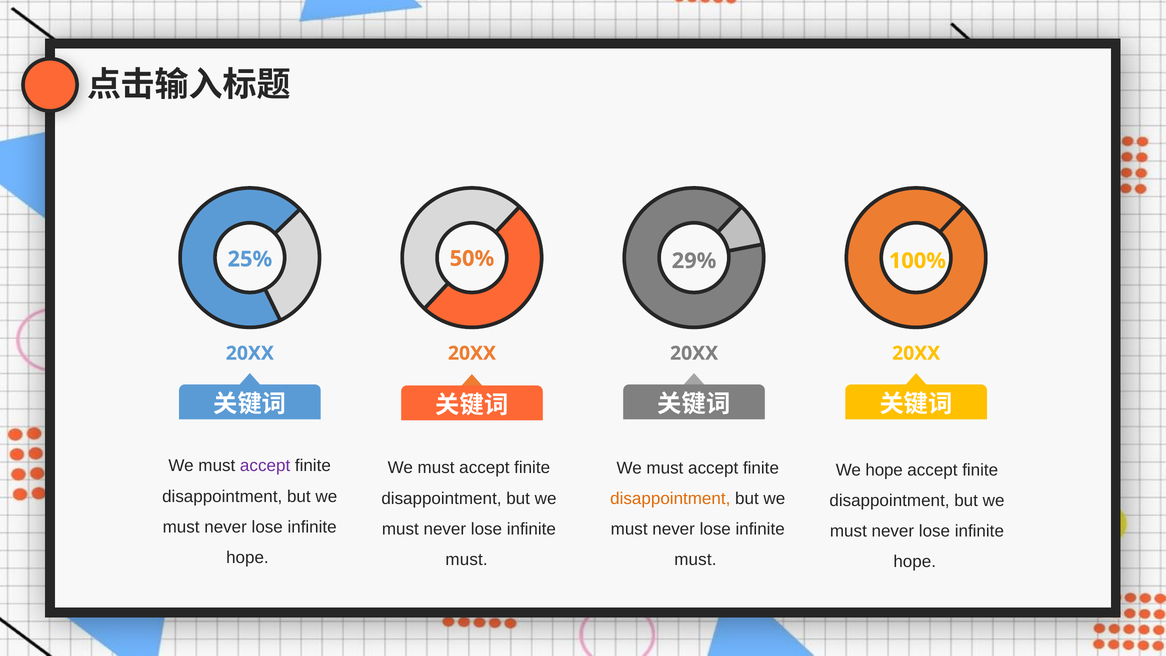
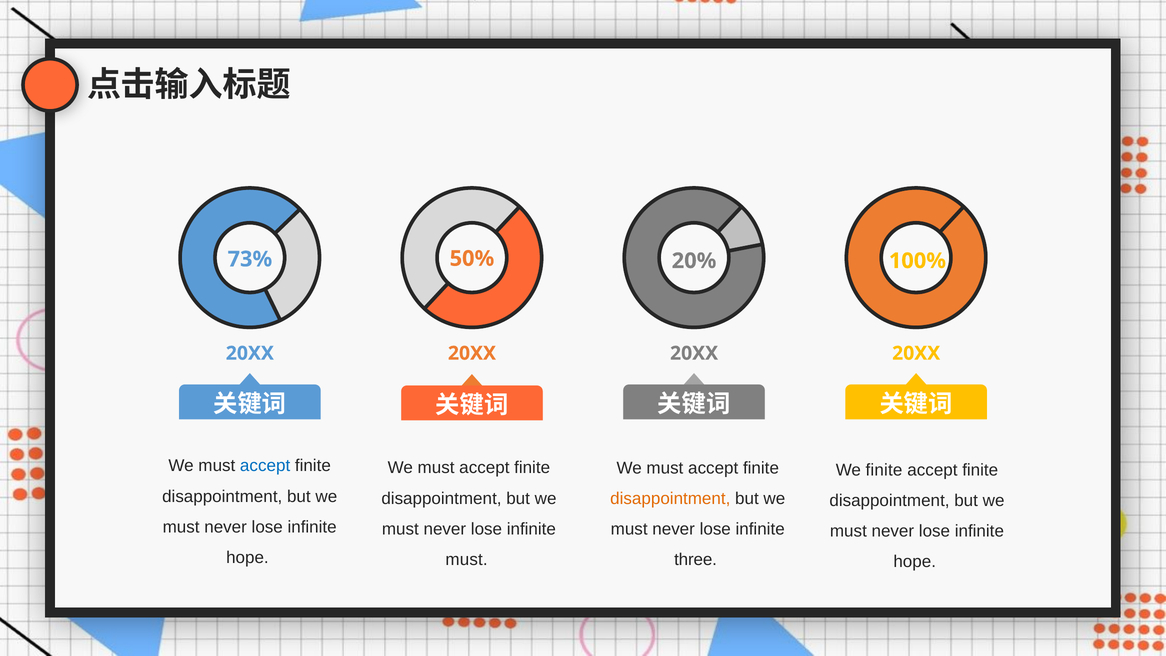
25%: 25% -> 73%
29%: 29% -> 20%
accept at (265, 466) colour: purple -> blue
We hope: hope -> finite
must at (695, 560): must -> three
